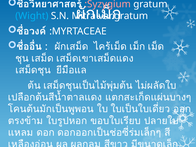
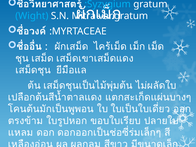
:Syzygium colour: pink -> light blue
